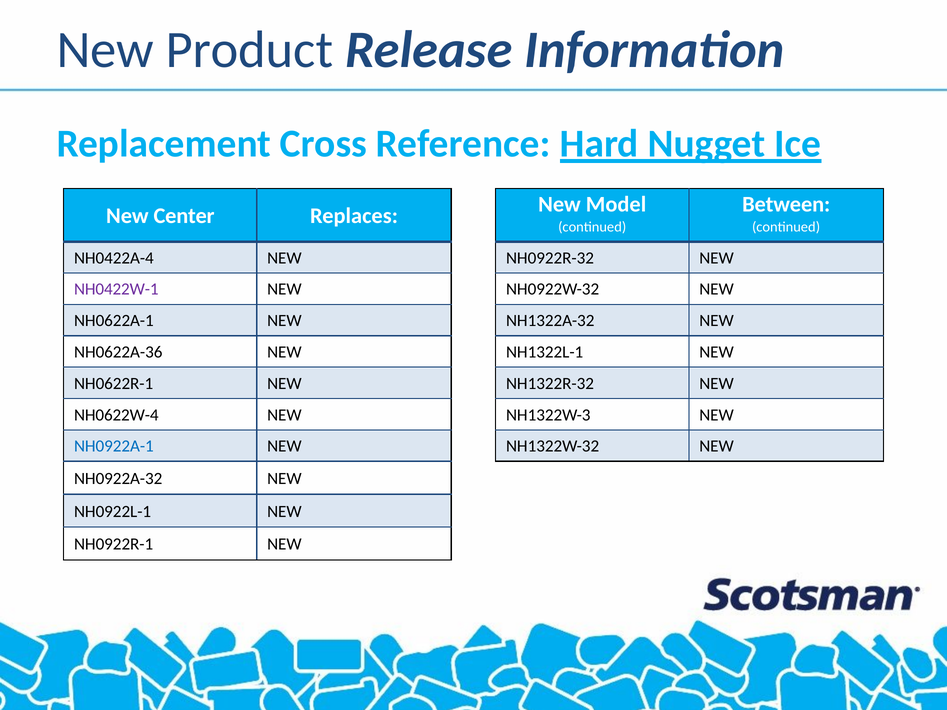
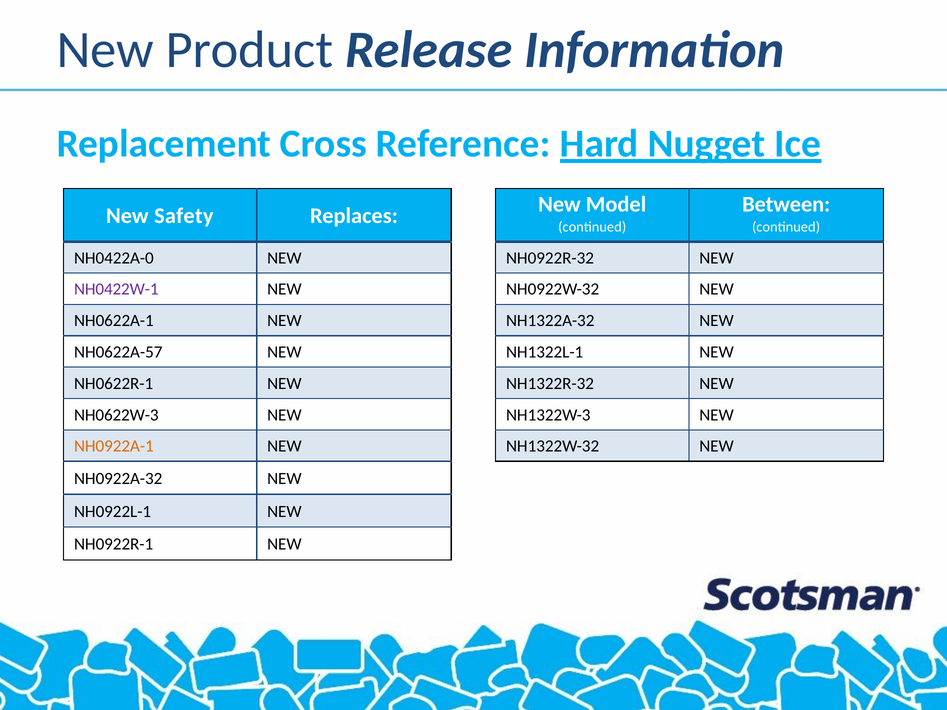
Center: Center -> Safety
NH0422A-4: NH0422A-4 -> NH0422A-0
NH0622A-36: NH0622A-36 -> NH0622A-57
NH0622W-4: NH0622W-4 -> NH0622W-3
NH0922A-1 colour: blue -> orange
